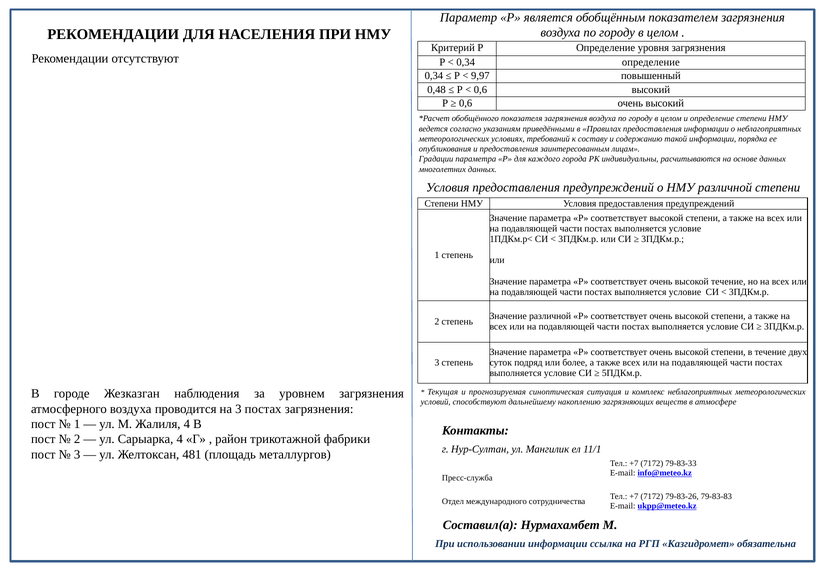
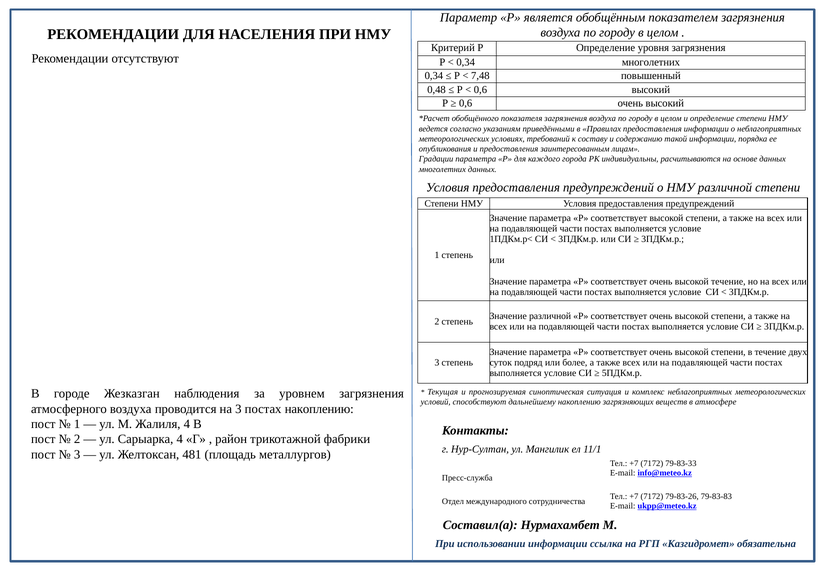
0,34 определение: определение -> многолетних
9,97: 9,97 -> 7,48
постах загрязнения: загрязнения -> накоплению
